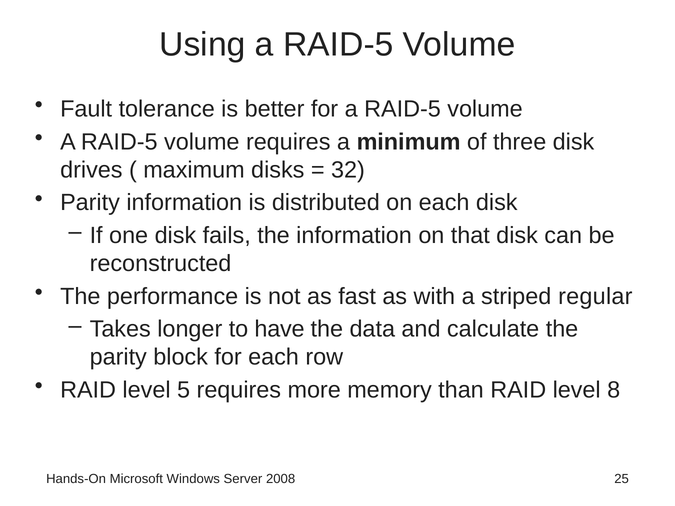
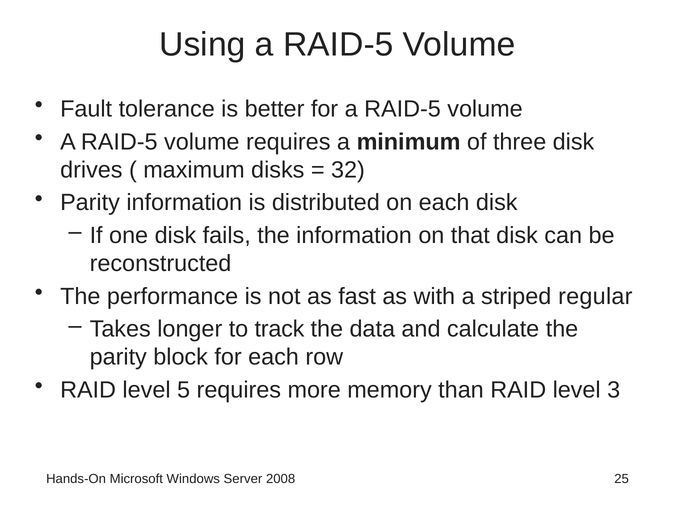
have: have -> track
8: 8 -> 3
